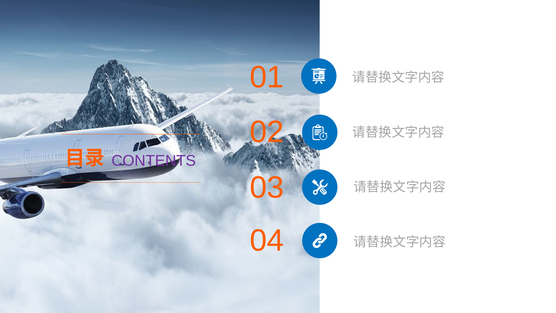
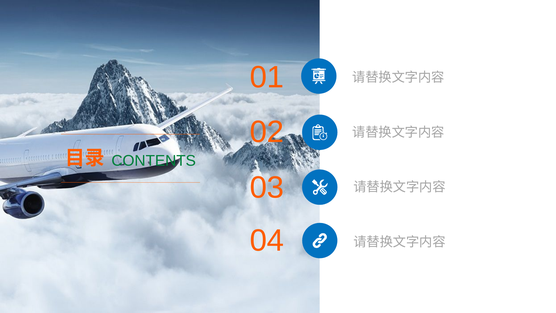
CONTENTS colour: purple -> green
